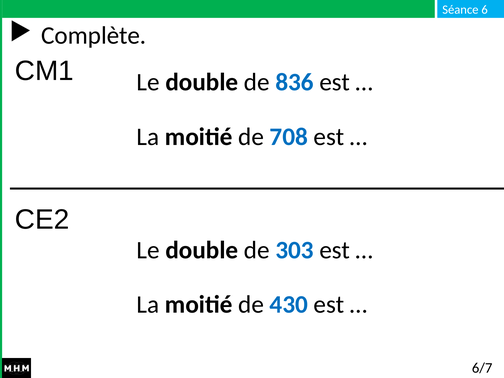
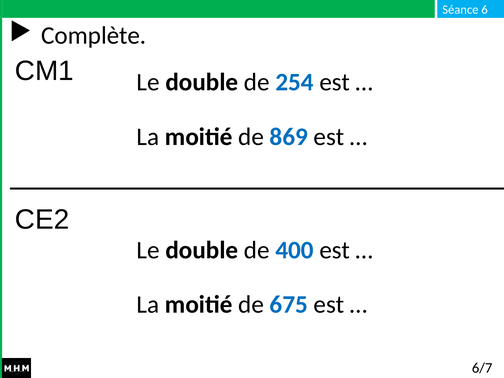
836: 836 -> 254
708: 708 -> 869
303: 303 -> 400
430: 430 -> 675
